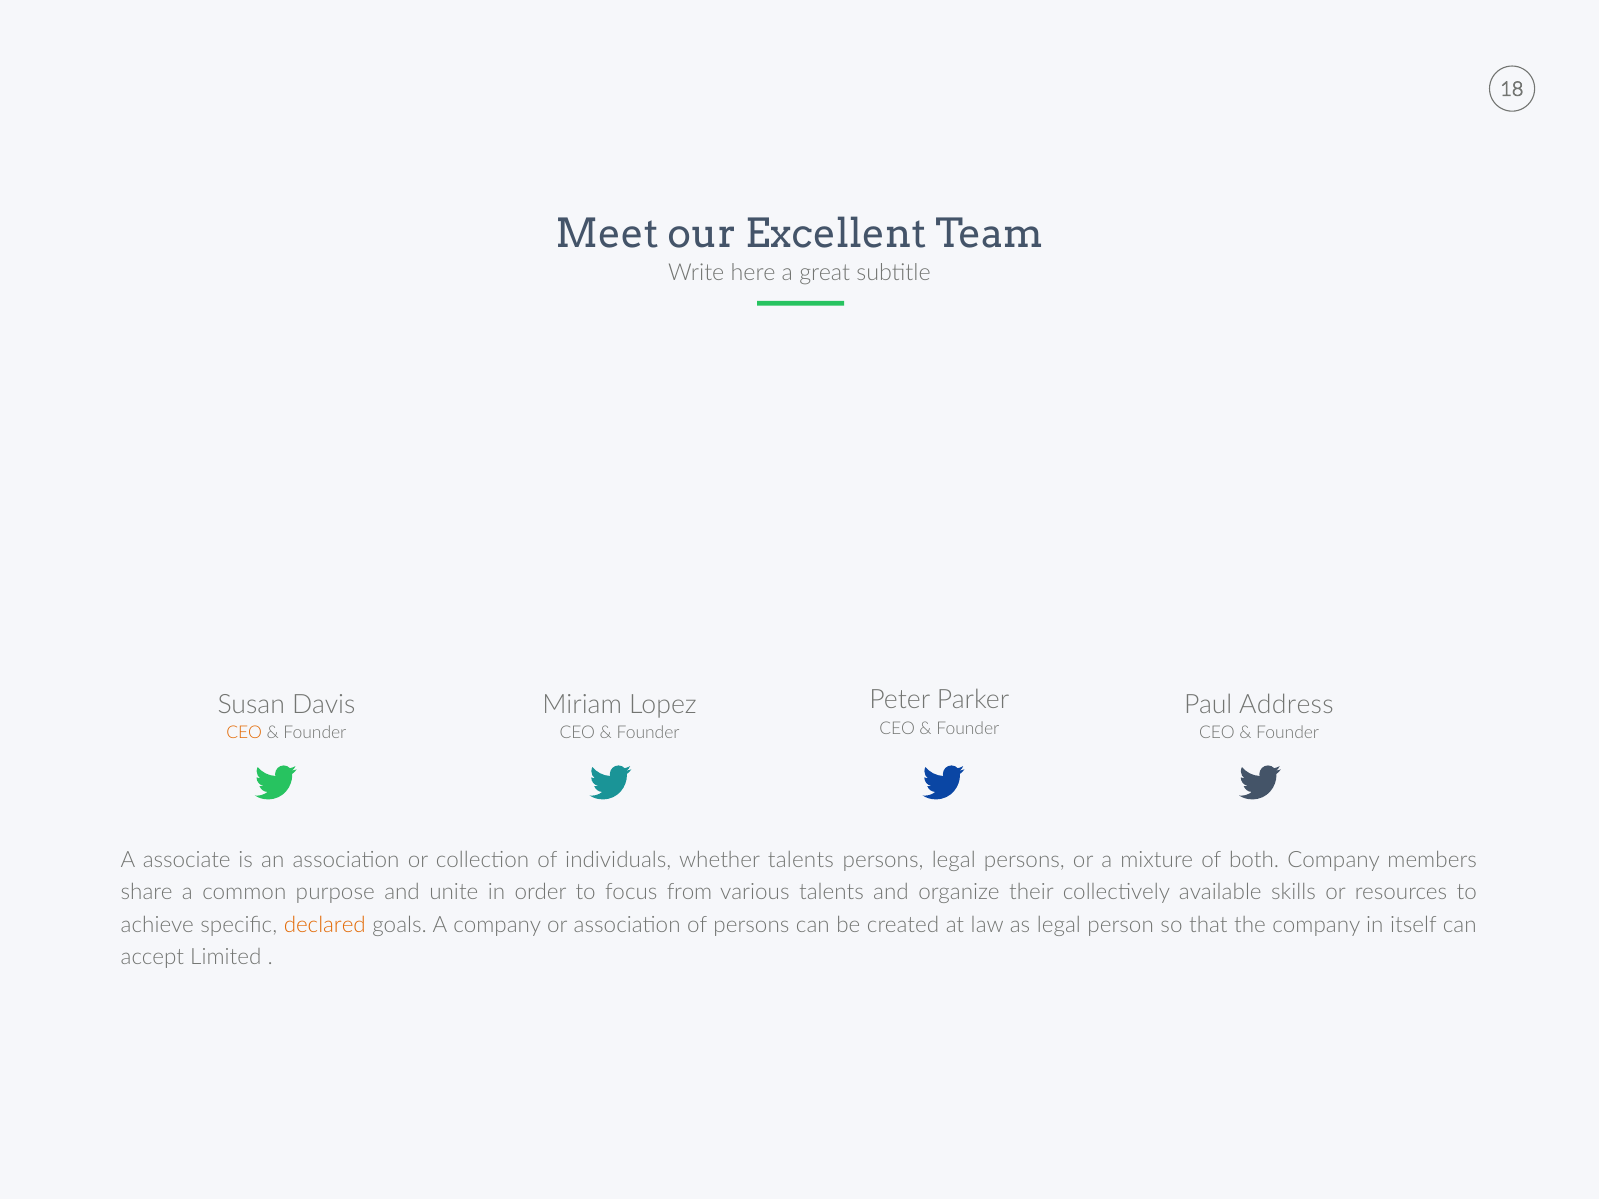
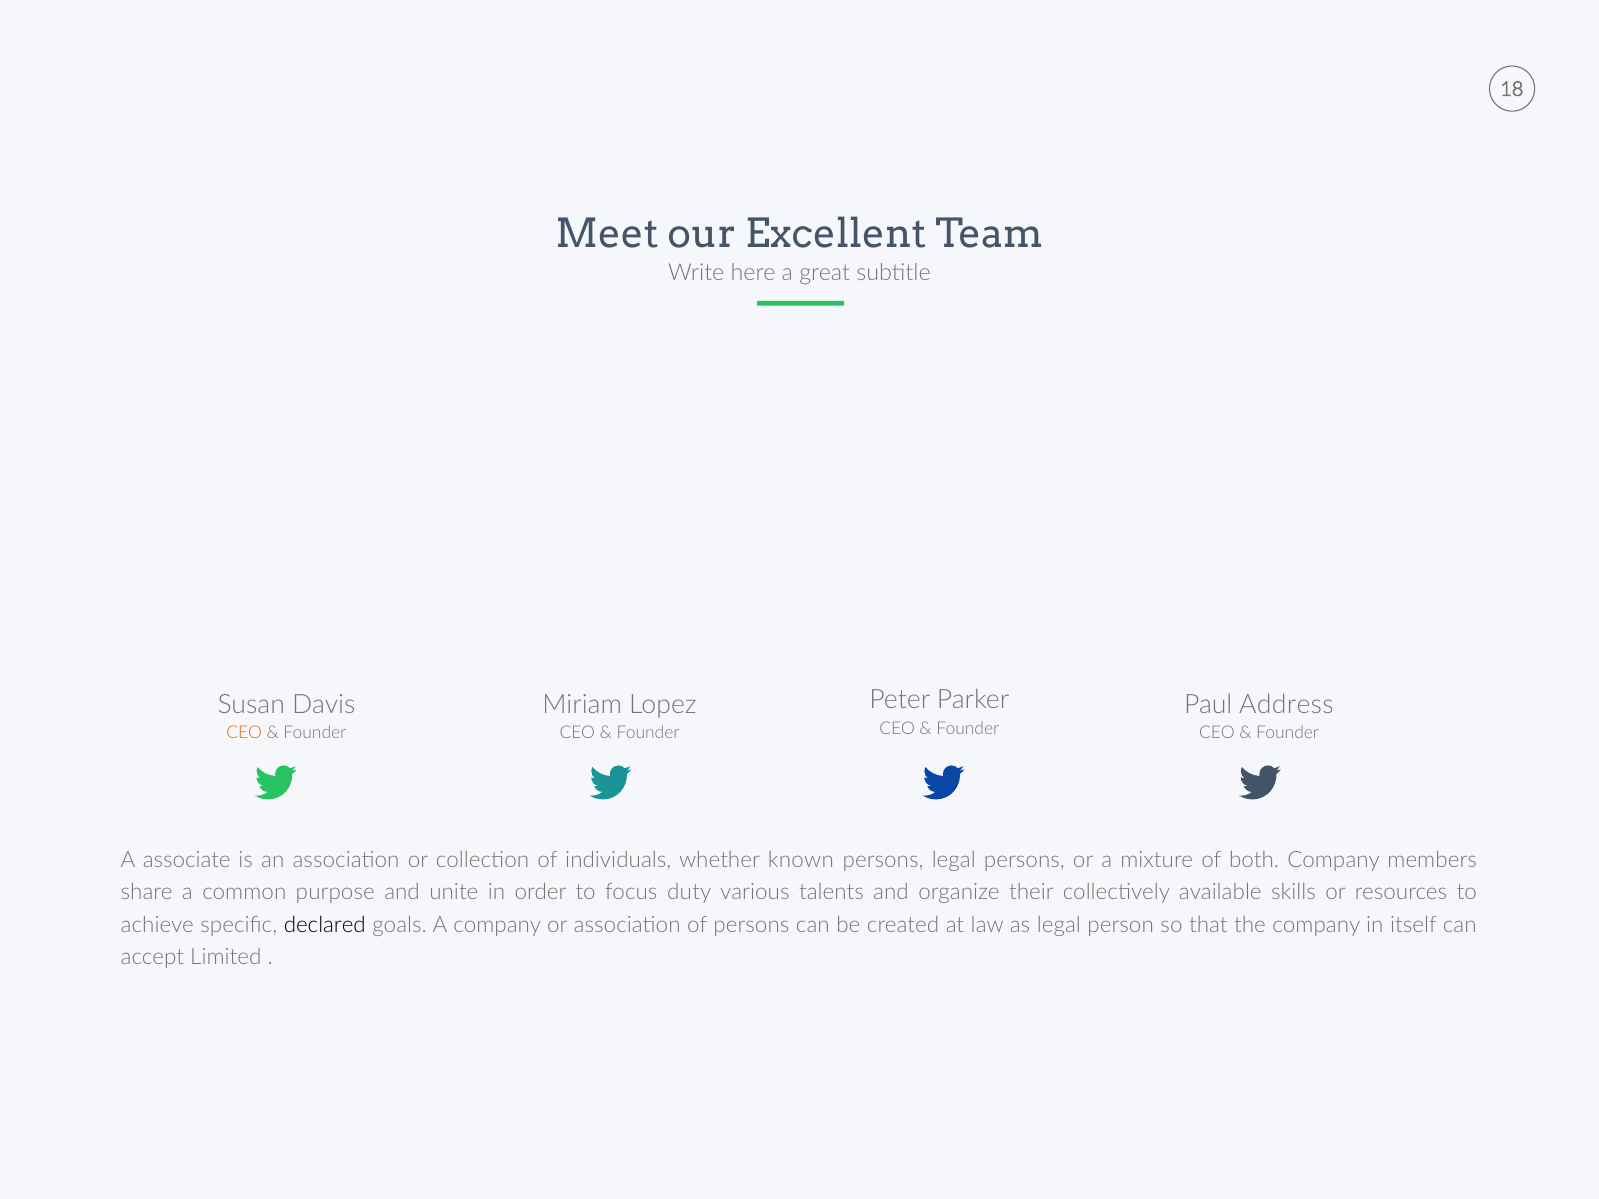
whether talents: talents -> known
from: from -> duty
declared colour: orange -> black
